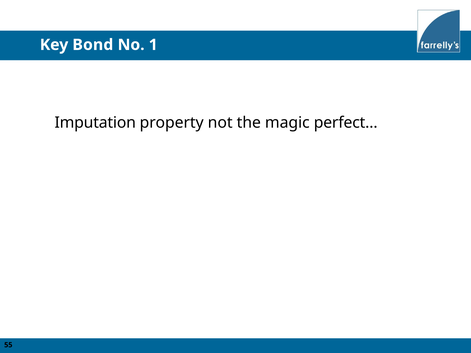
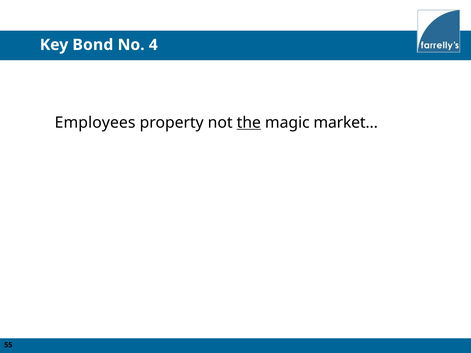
1: 1 -> 4
Imputation: Imputation -> Employees
the underline: none -> present
perfect…: perfect… -> market…
